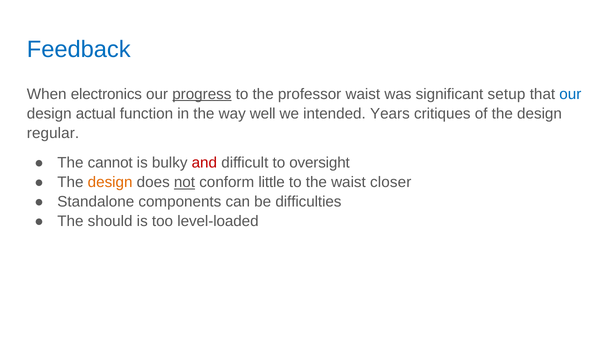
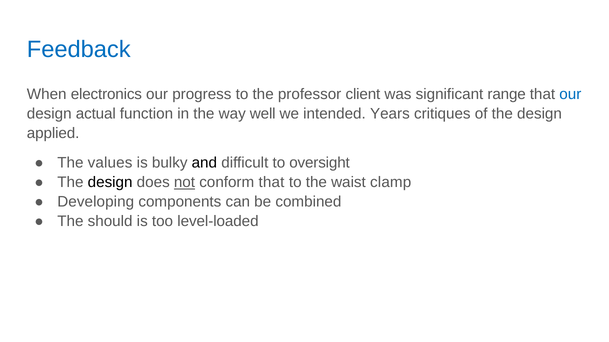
progress underline: present -> none
professor waist: waist -> client
setup: setup -> range
regular: regular -> applied
cannot: cannot -> values
and colour: red -> black
design at (110, 183) colour: orange -> black
conform little: little -> that
closer: closer -> clamp
Standalone: Standalone -> Developing
difficulties: difficulties -> combined
